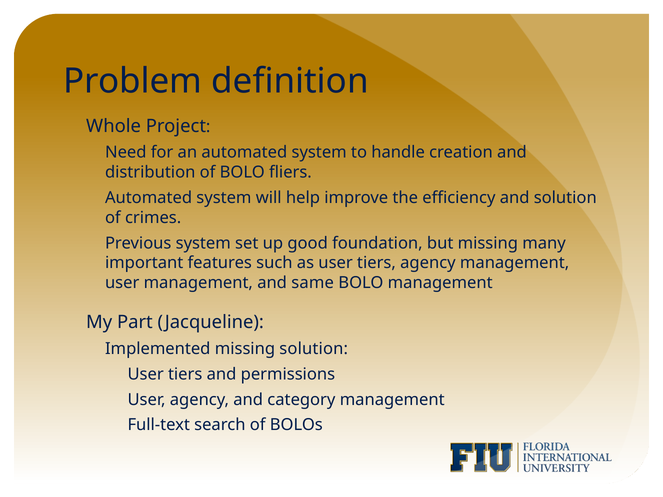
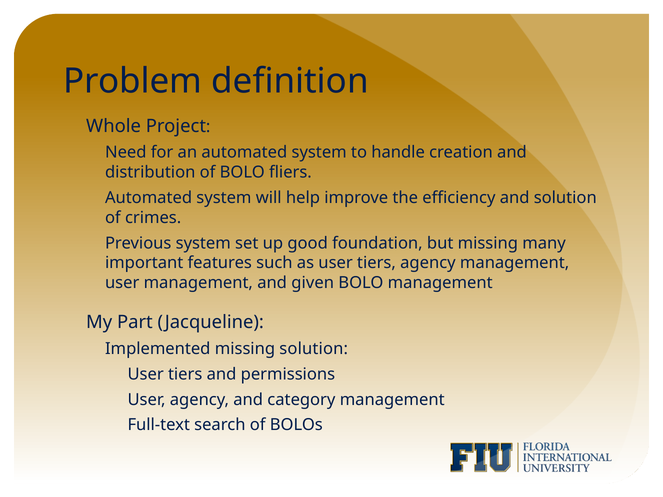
same: same -> given
